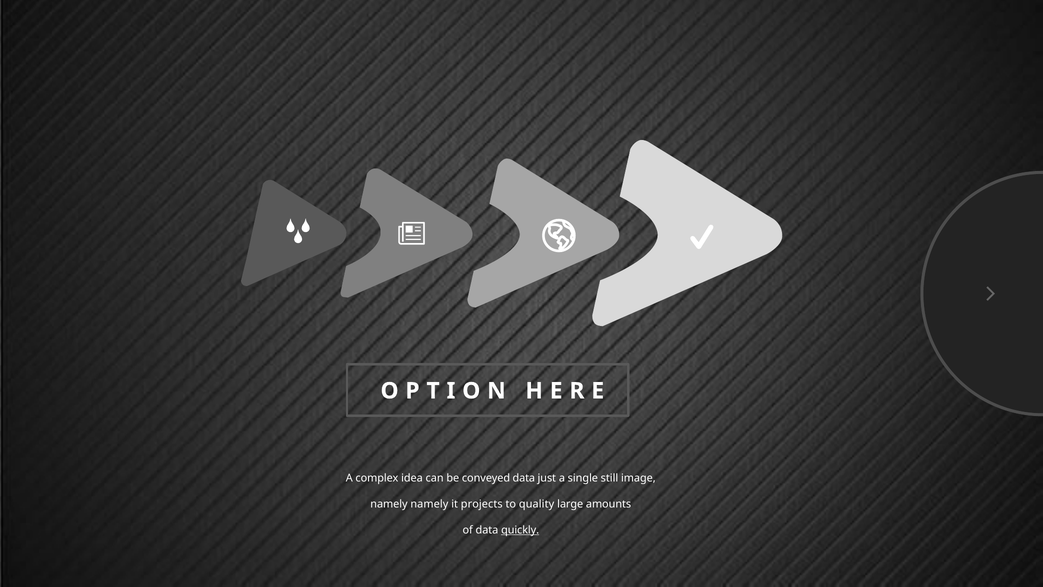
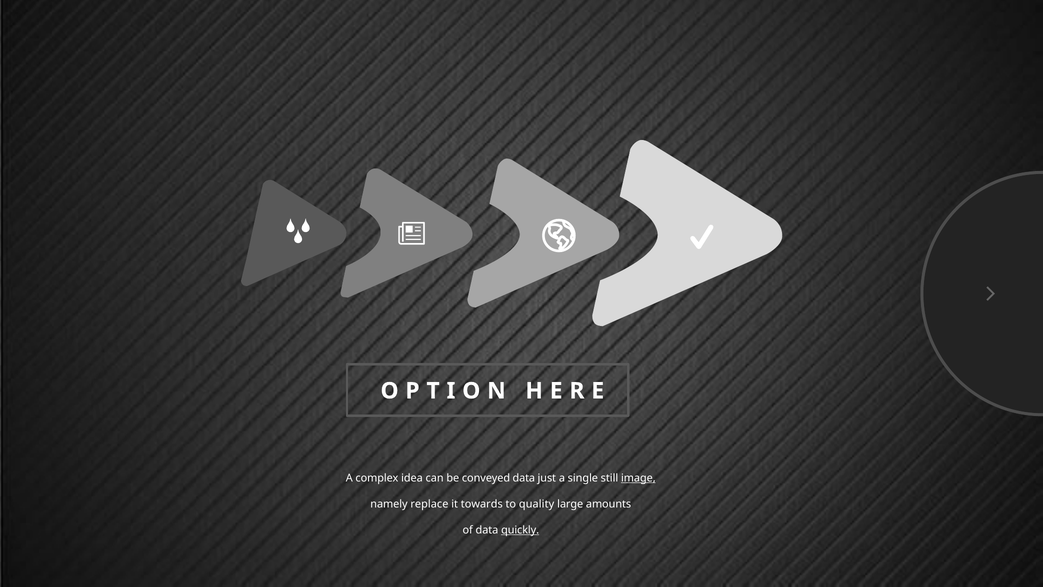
image underline: none -> present
namely namely: namely -> replace
projects: projects -> towards
